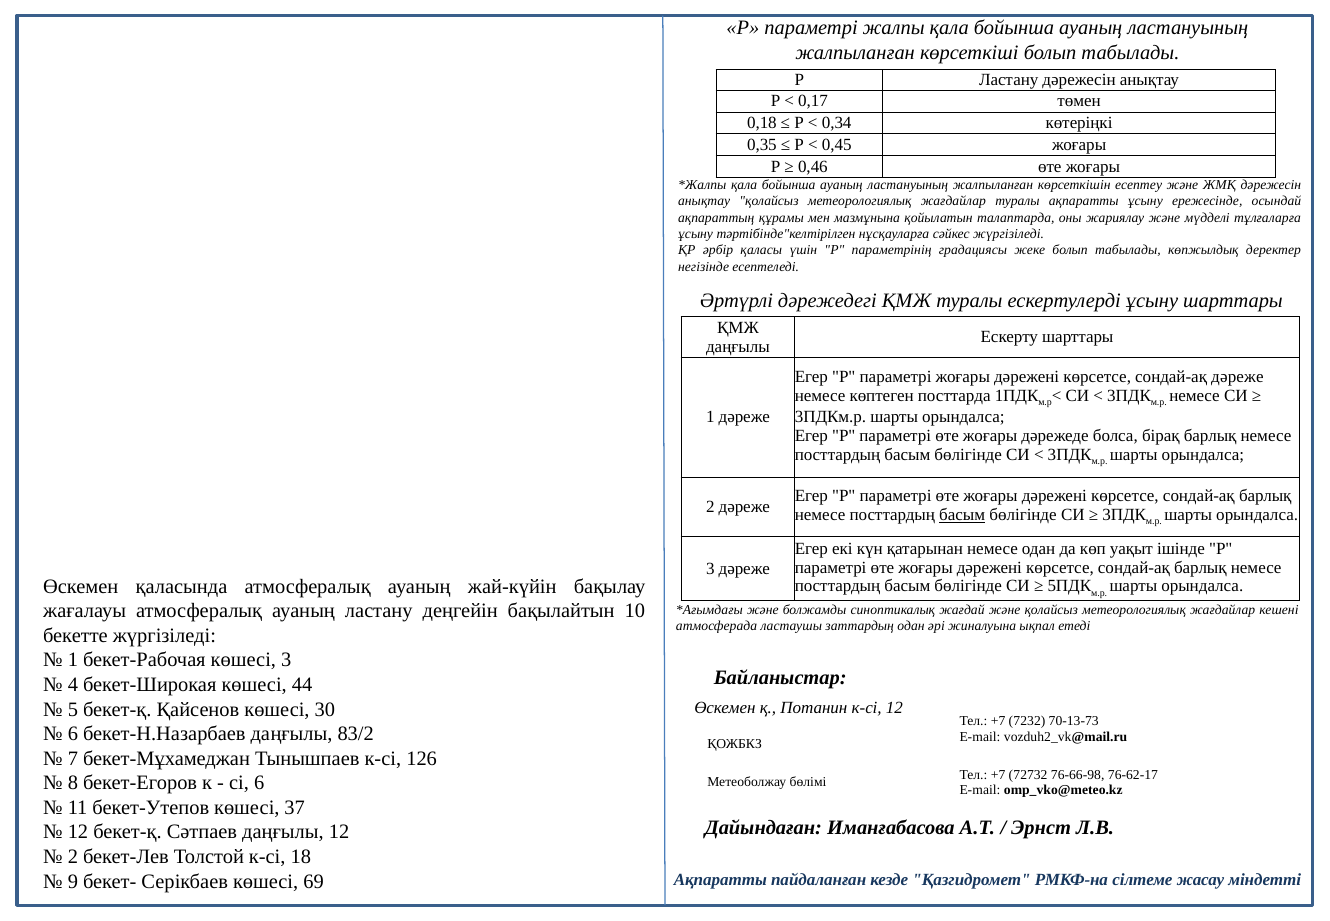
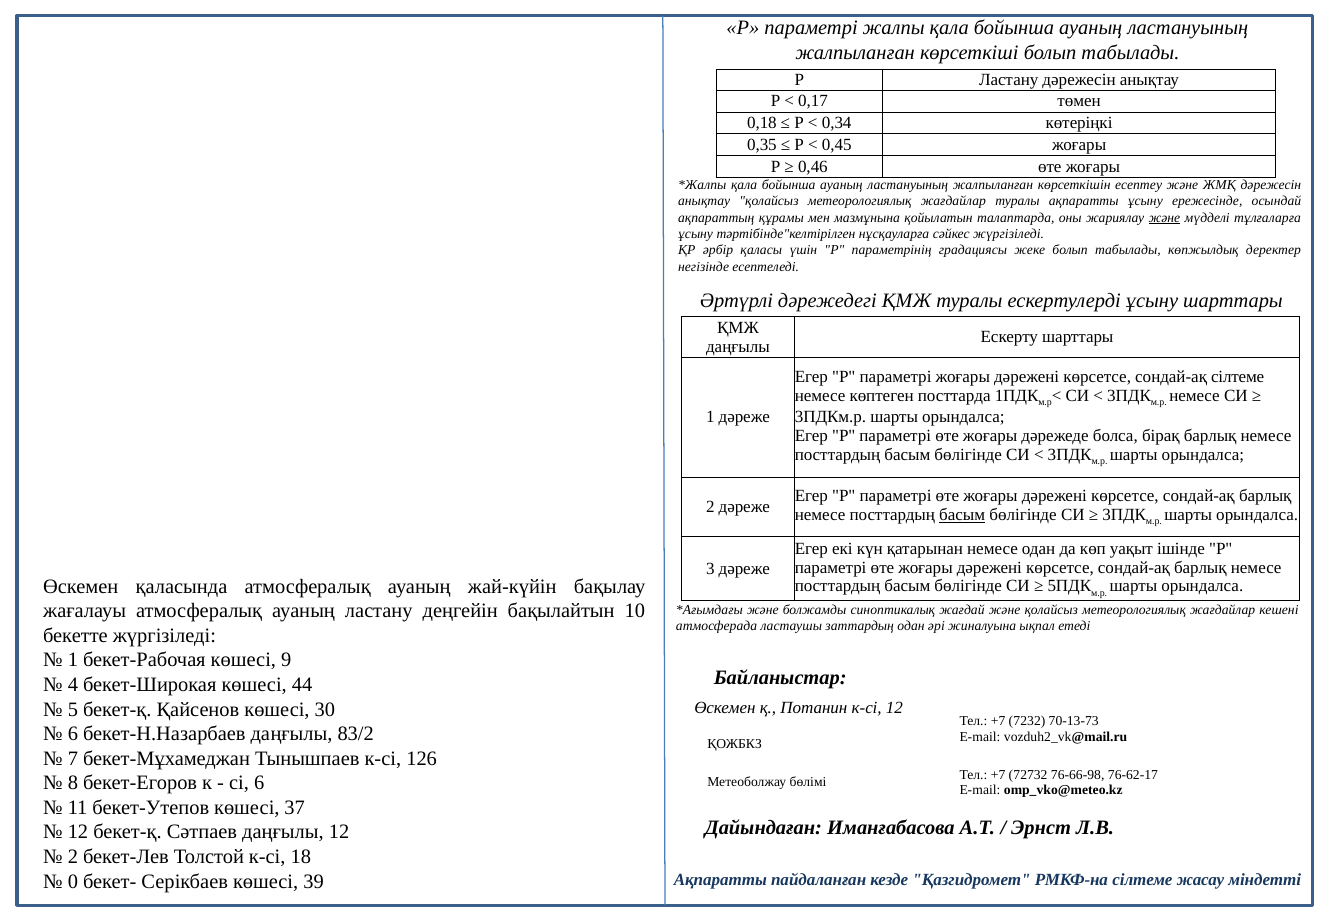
және at (1164, 218) underline: none -> present
сондай-ақ дәреже: дәреже -> сілтеме
көшесі 3: 3 -> 9
9: 9 -> 0
69: 69 -> 39
